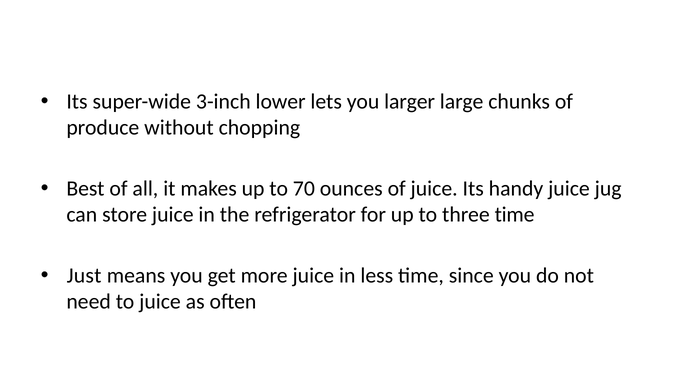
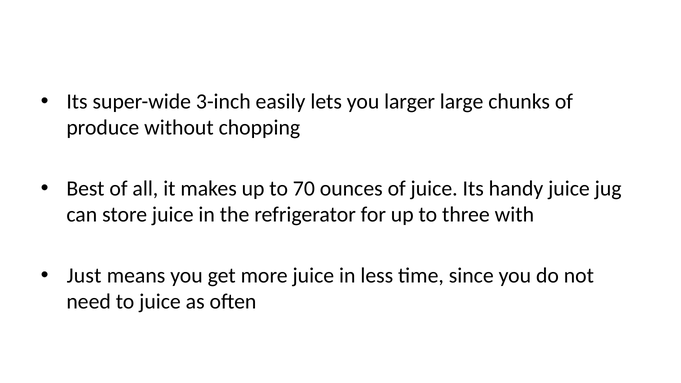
lower: lower -> easily
three time: time -> with
